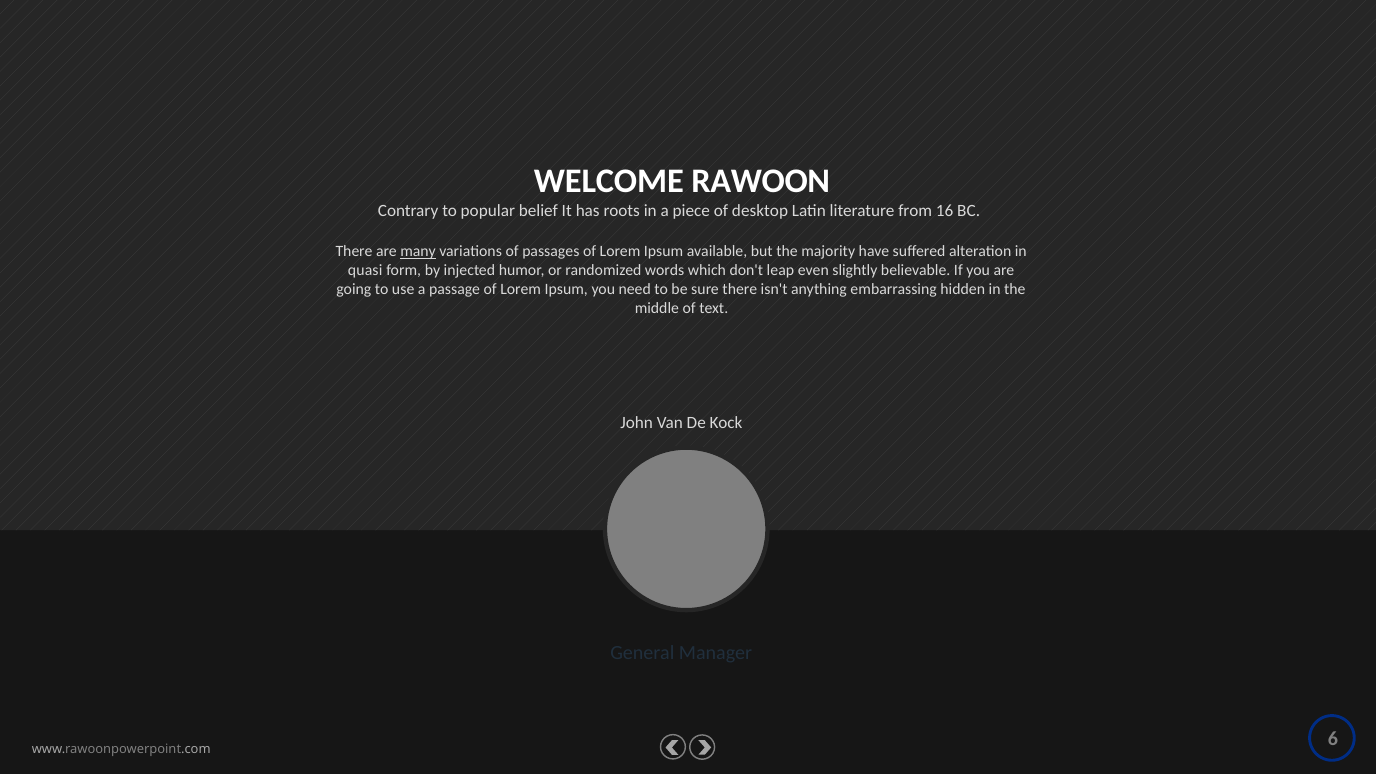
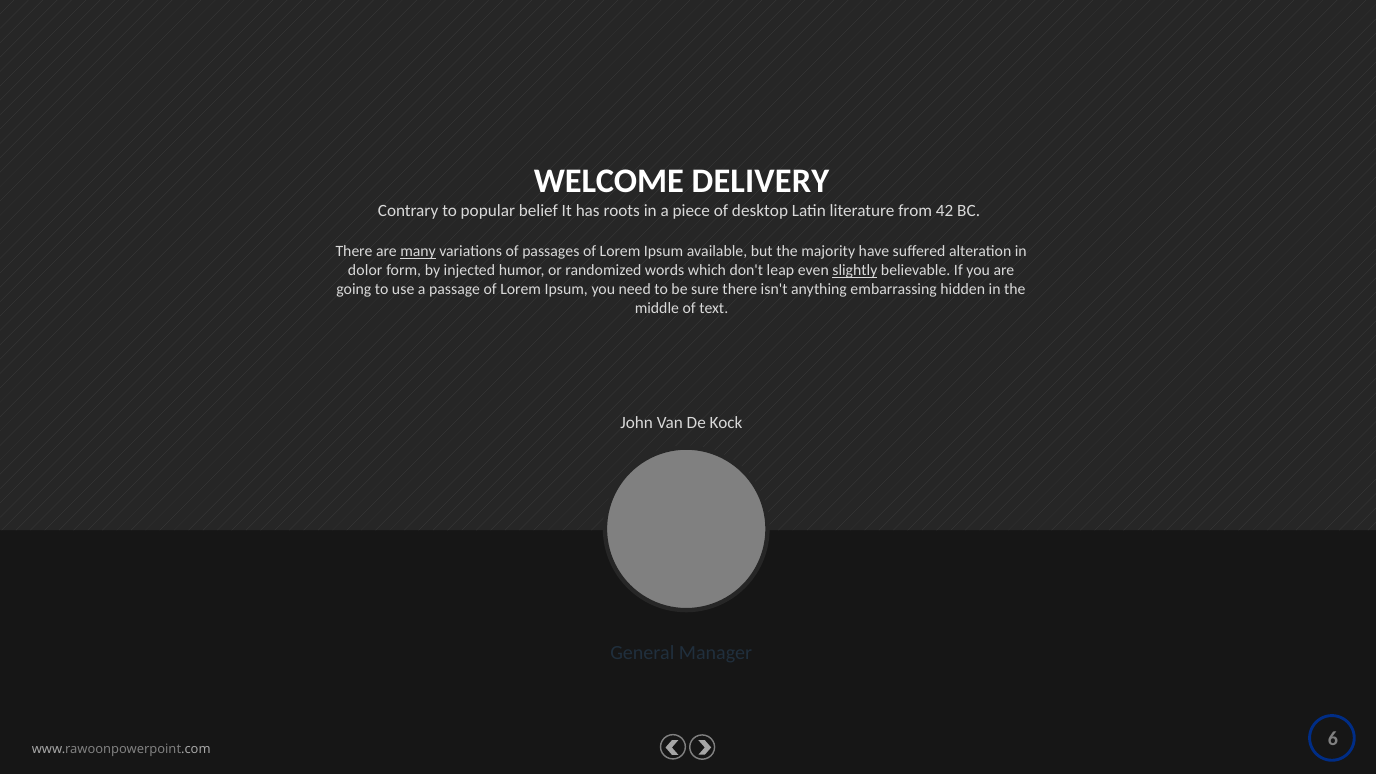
RAWOON: RAWOON -> DELIVERY
16: 16 -> 42
quasi: quasi -> dolor
slightly underline: none -> present
